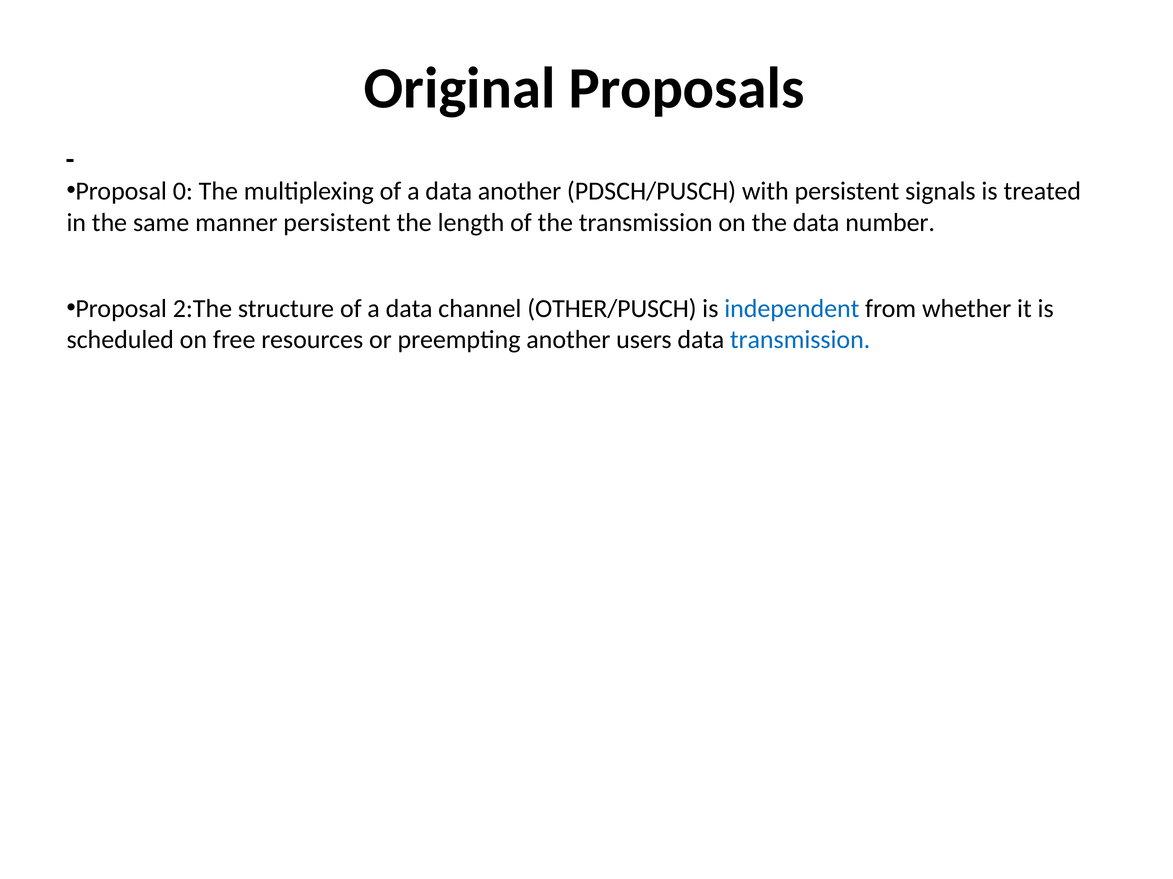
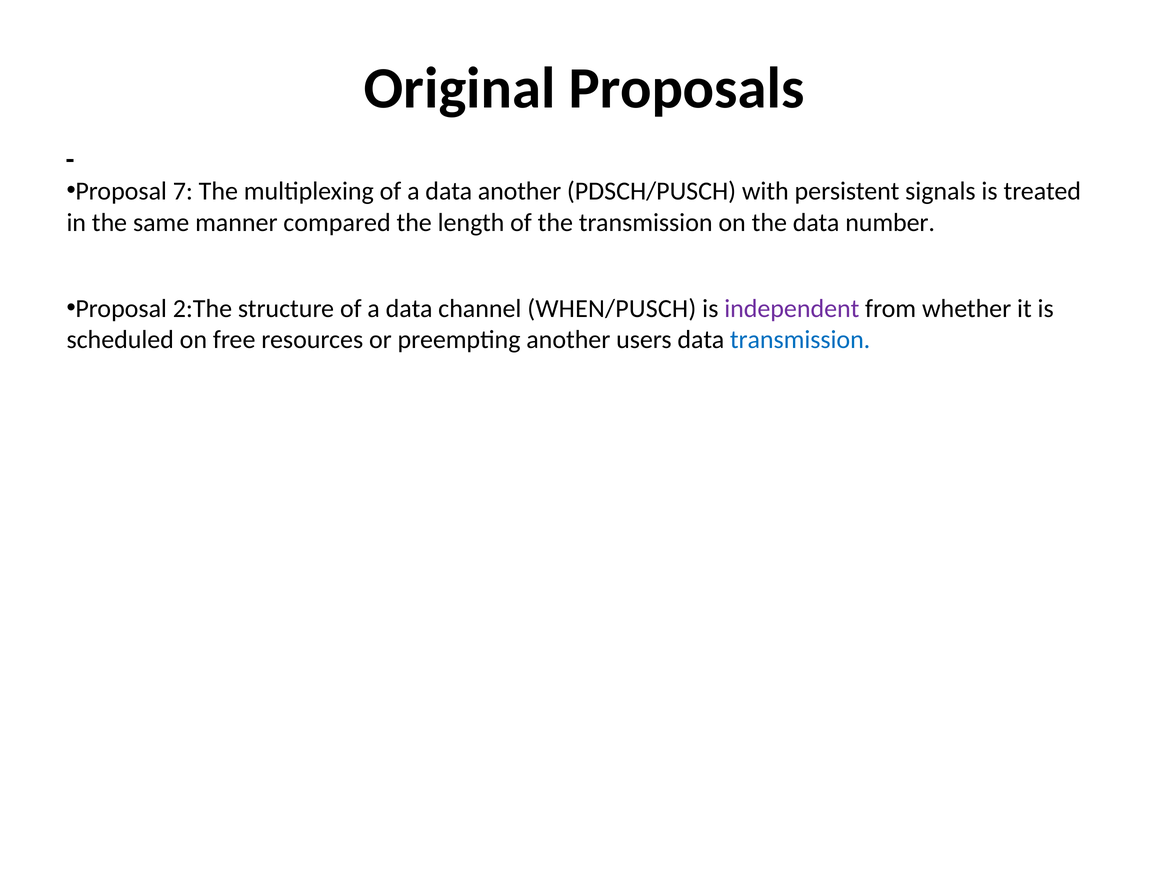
0: 0 -> 7
manner persistent: persistent -> compared
OTHER/PUSCH: OTHER/PUSCH -> WHEN/PUSCH
independent colour: blue -> purple
